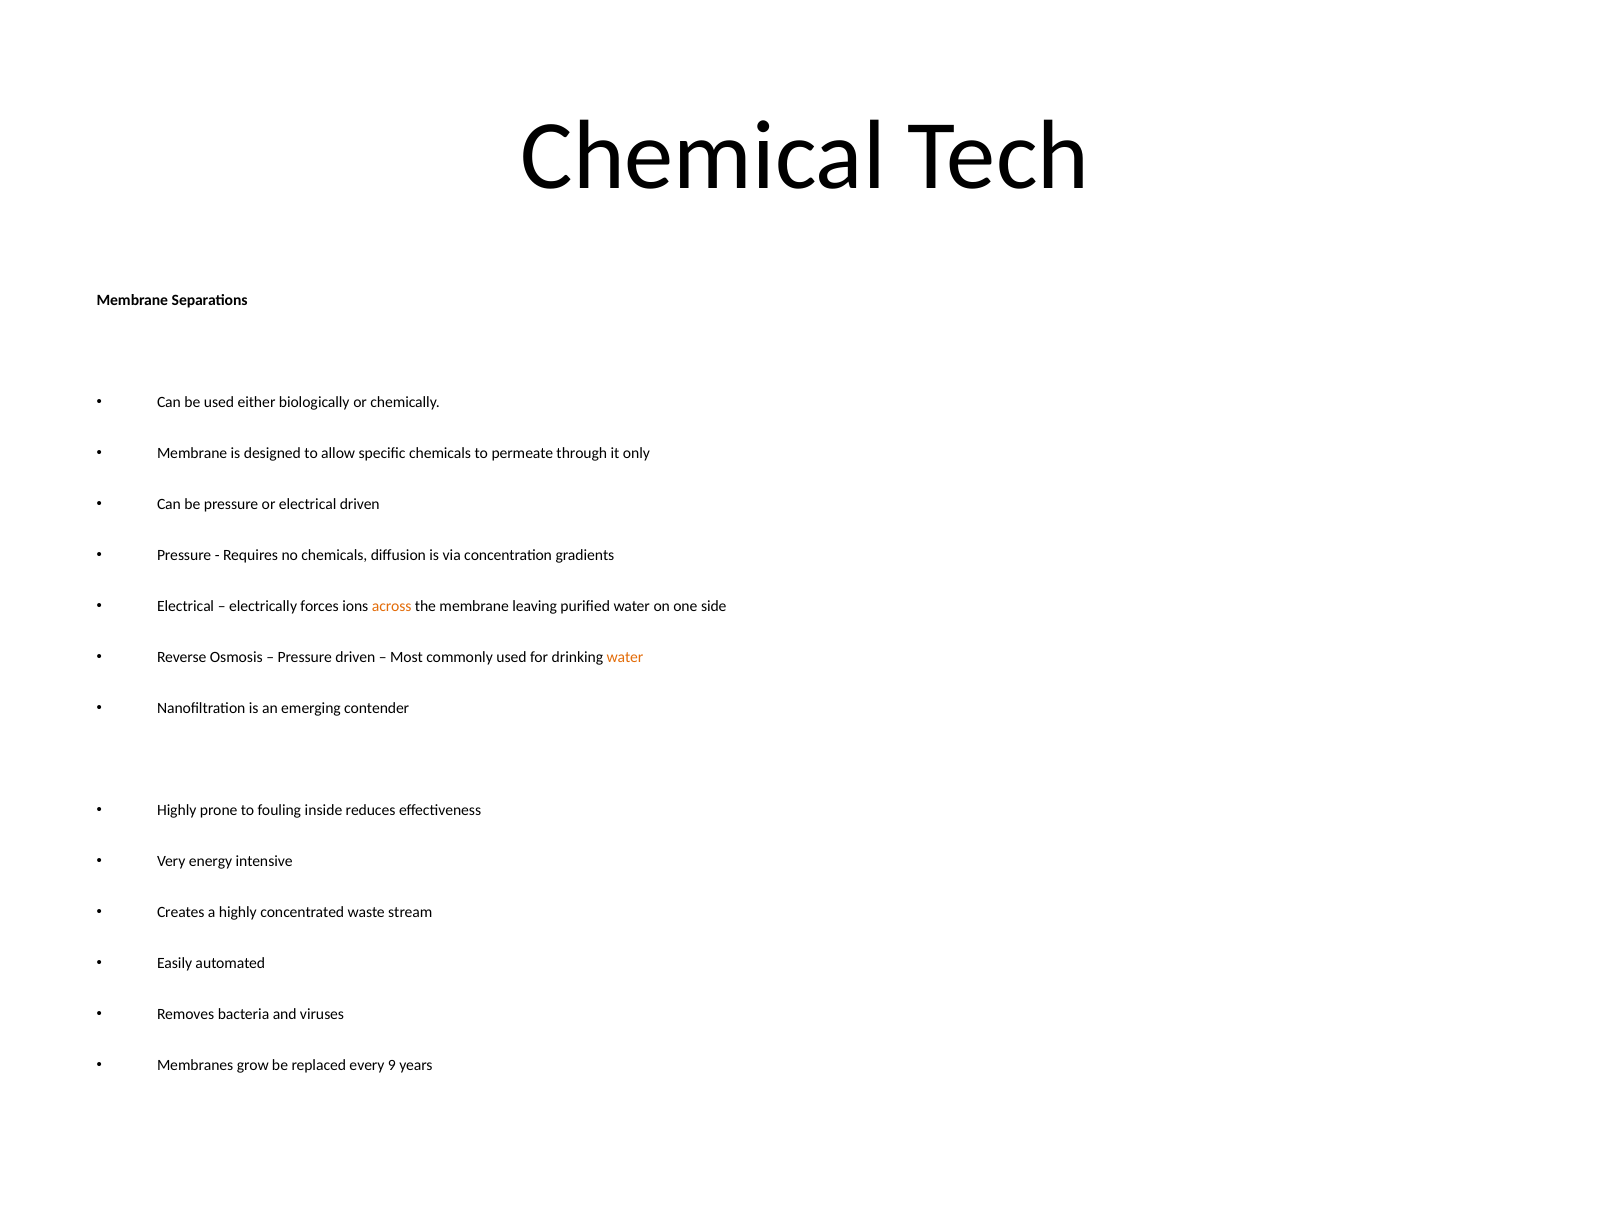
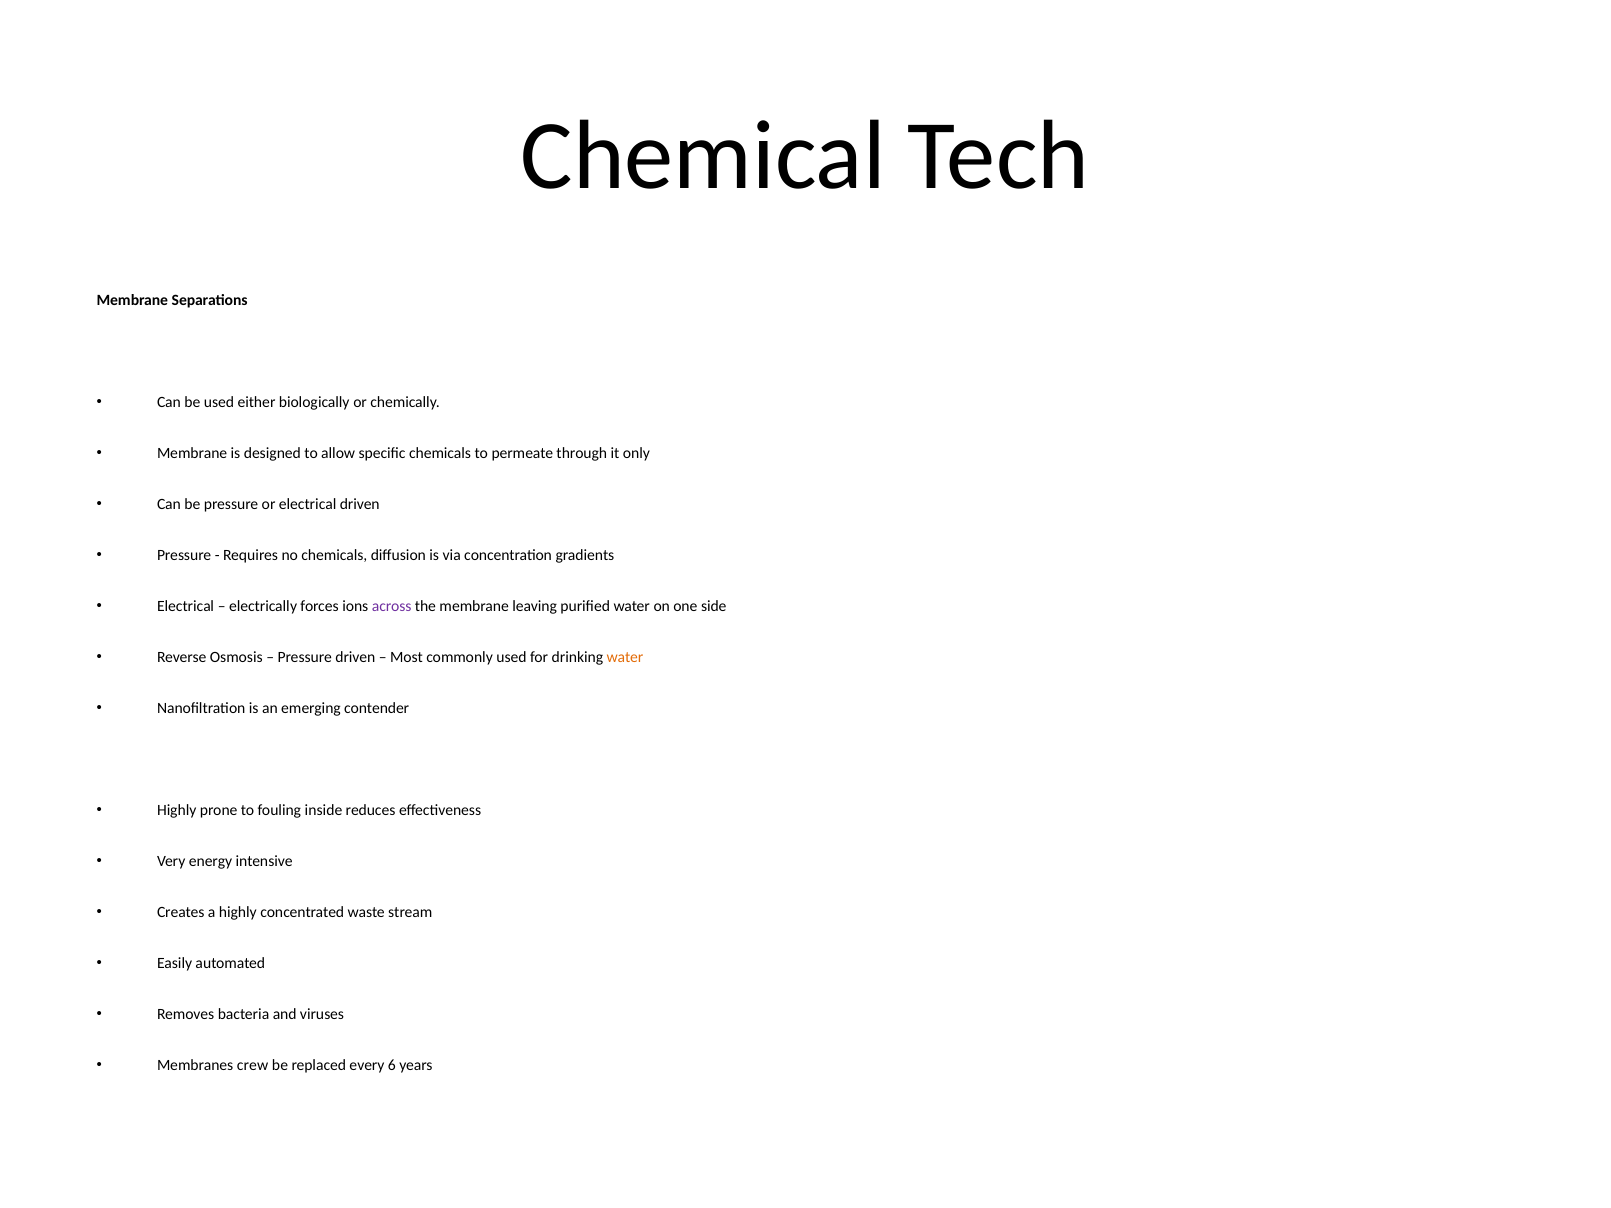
across colour: orange -> purple
grow: grow -> crew
9: 9 -> 6
